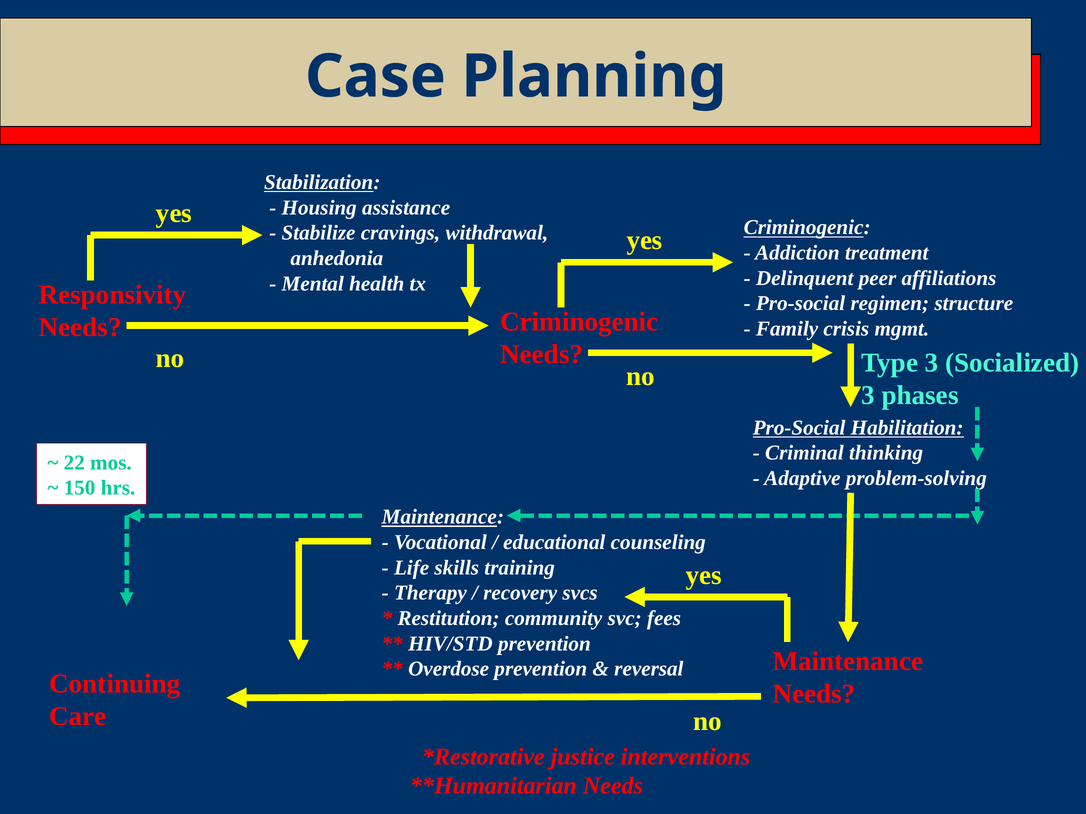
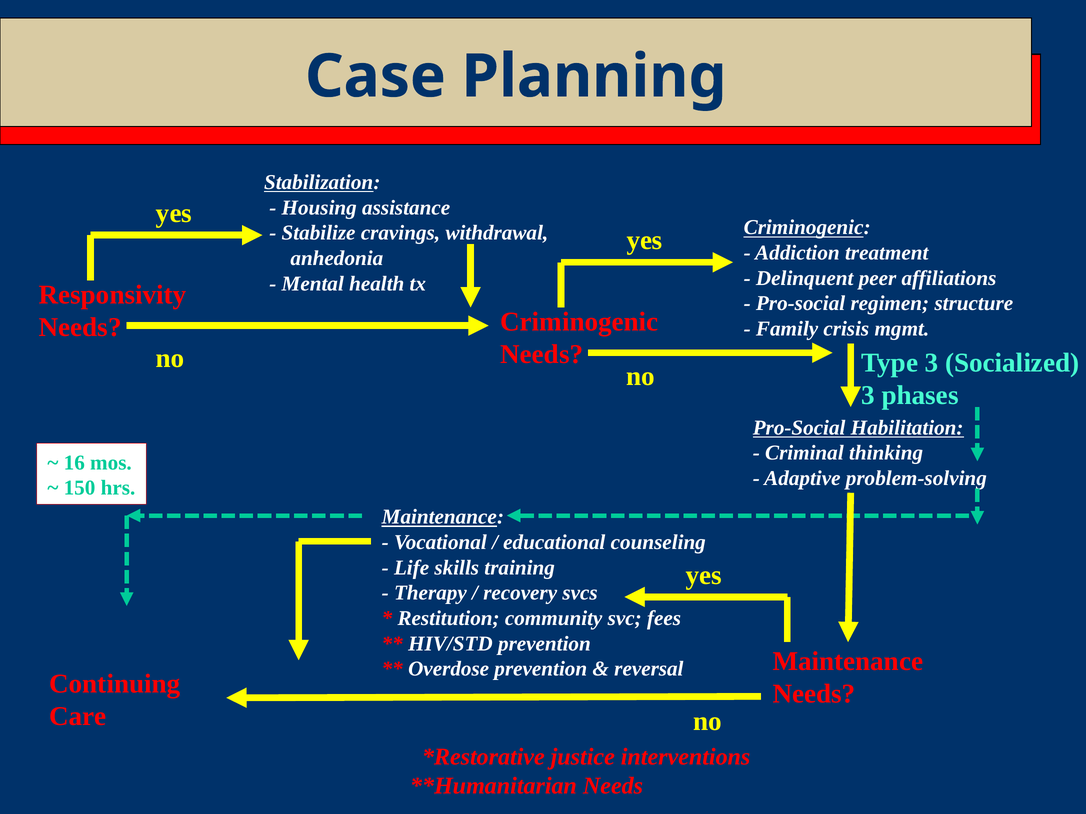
22: 22 -> 16
